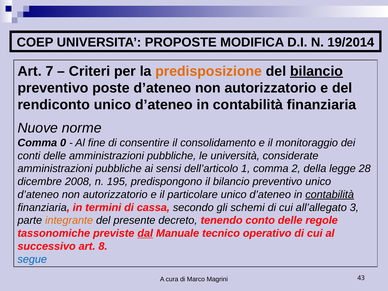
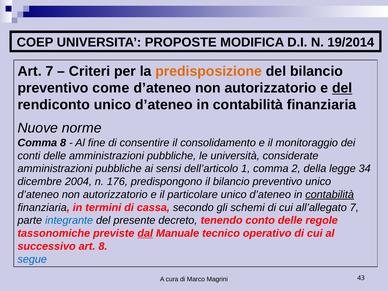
bilancio at (317, 71) underline: present -> none
poste: poste -> come
del at (342, 88) underline: none -> present
Comma 0: 0 -> 8
28: 28 -> 34
2008: 2008 -> 2004
195: 195 -> 176
all’allegato 3: 3 -> 7
integrante colour: orange -> blue
